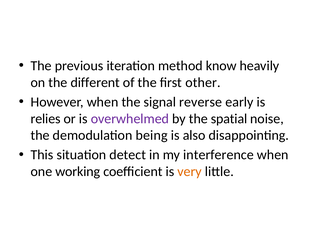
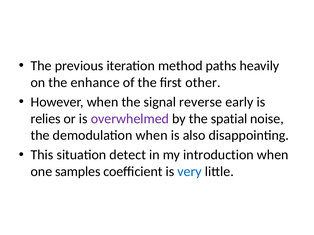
know: know -> paths
different: different -> enhance
demodulation being: being -> when
interference: interference -> introduction
working: working -> samples
very colour: orange -> blue
